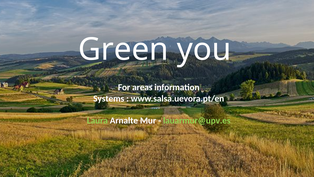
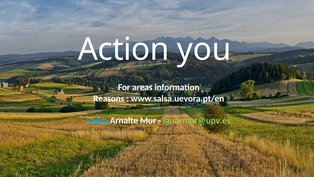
Green: Green -> Action
Systems: Systems -> Reasons
Laura colour: light green -> light blue
